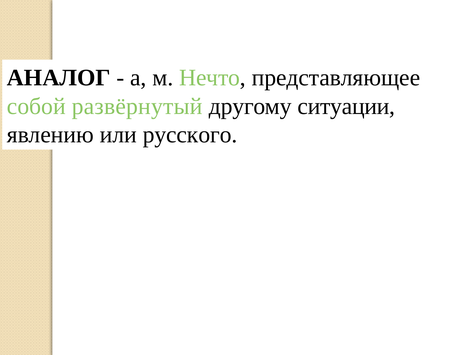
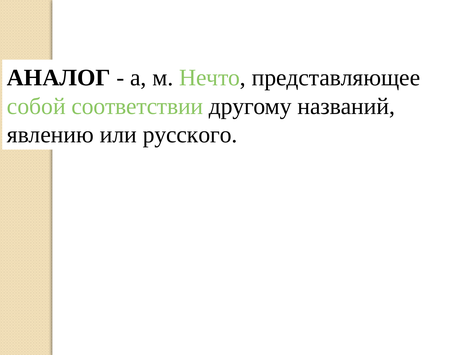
развёрнутый: развёрнутый -> соответствии
ситуации: ситуации -> названий
